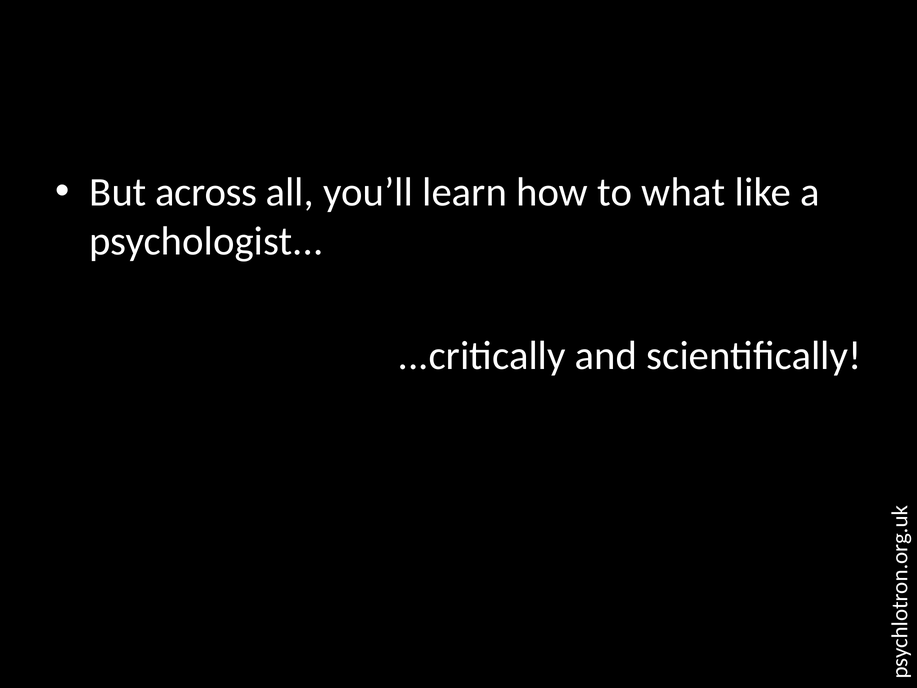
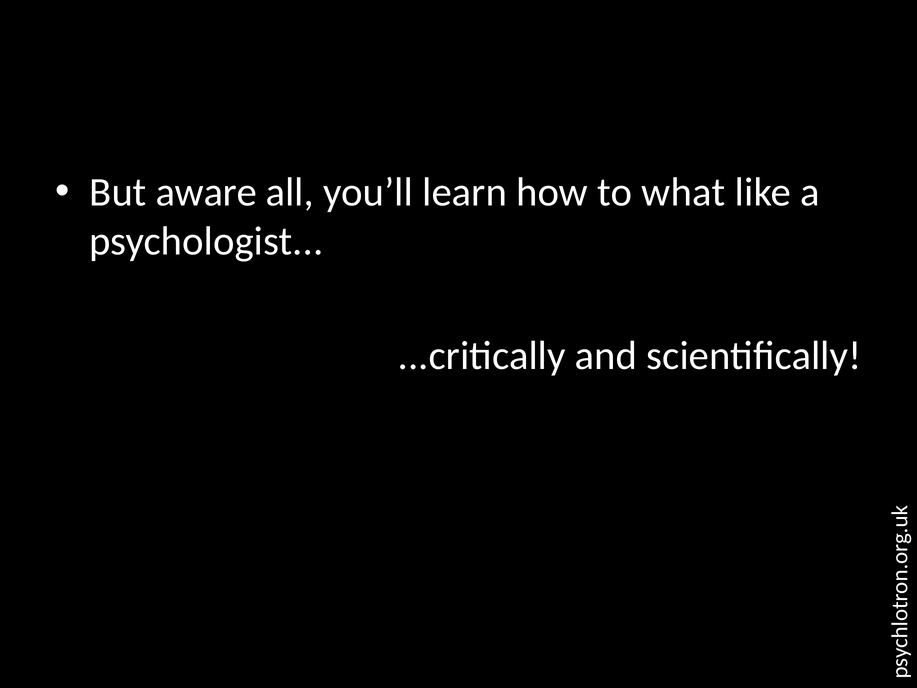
across: across -> aware
